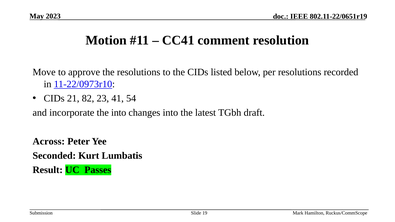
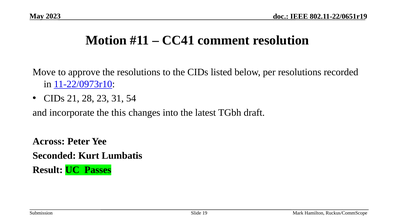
82: 82 -> 28
41: 41 -> 31
the into: into -> this
